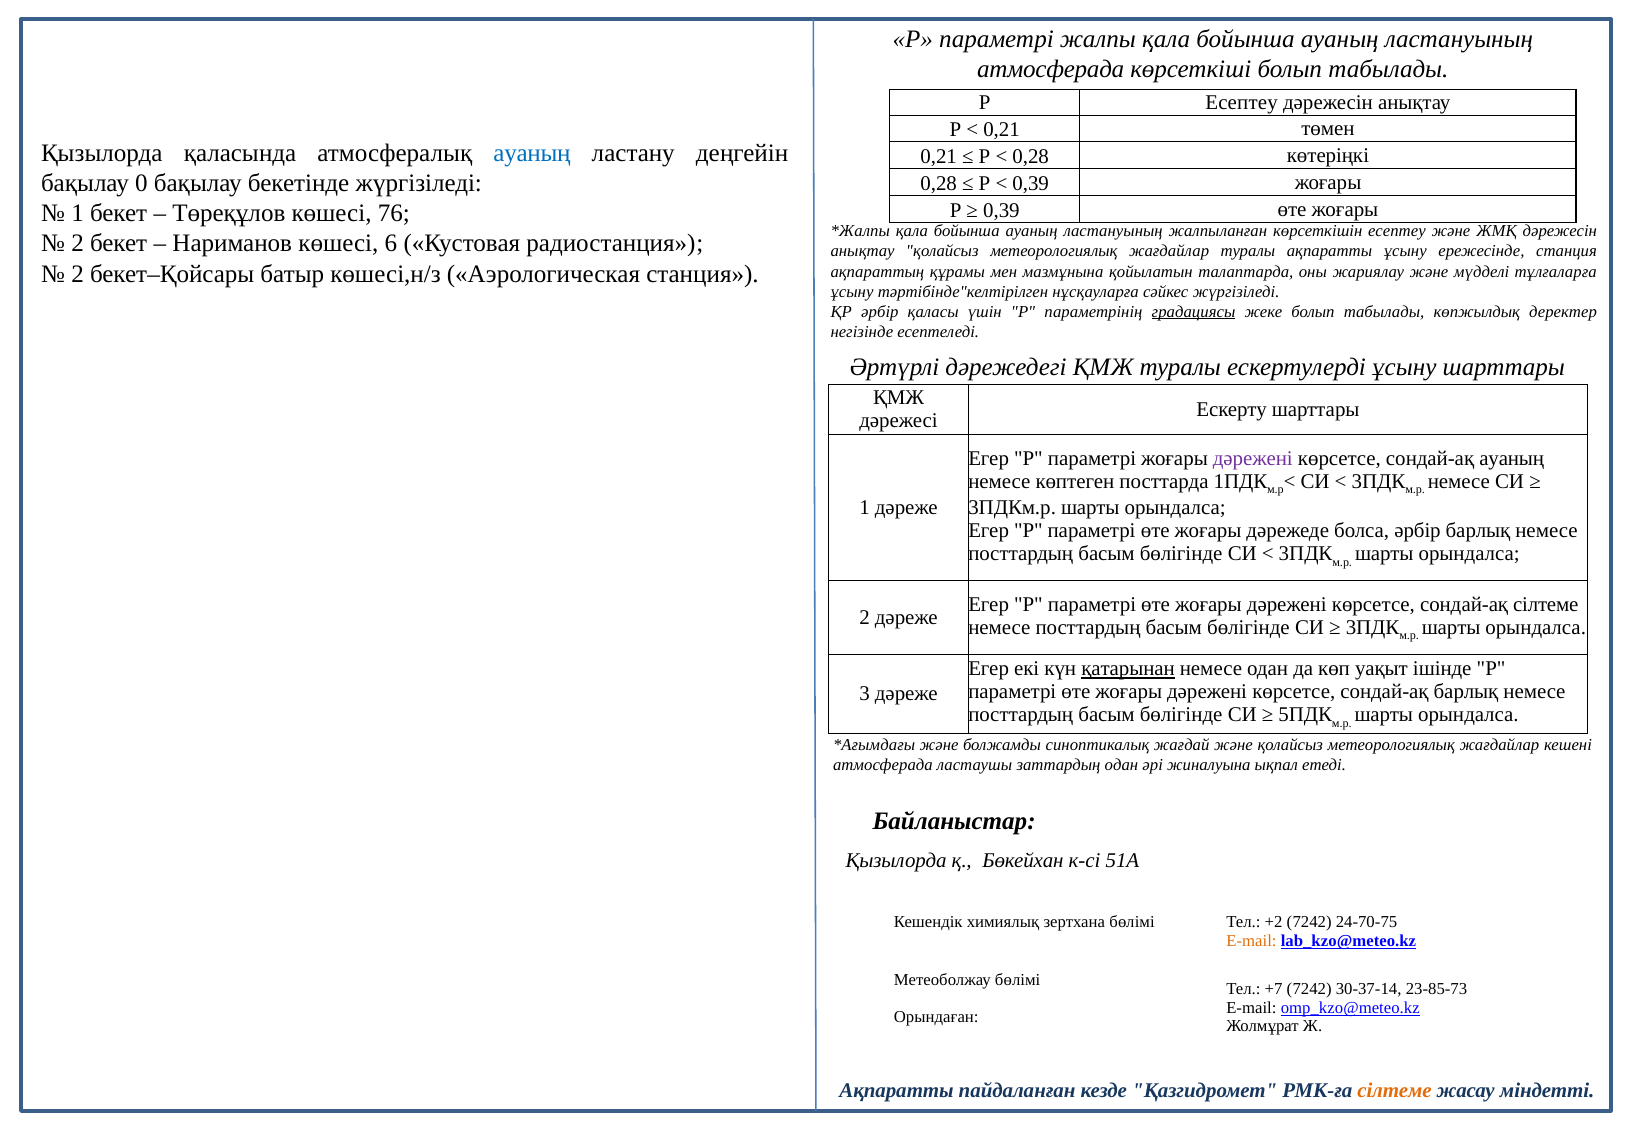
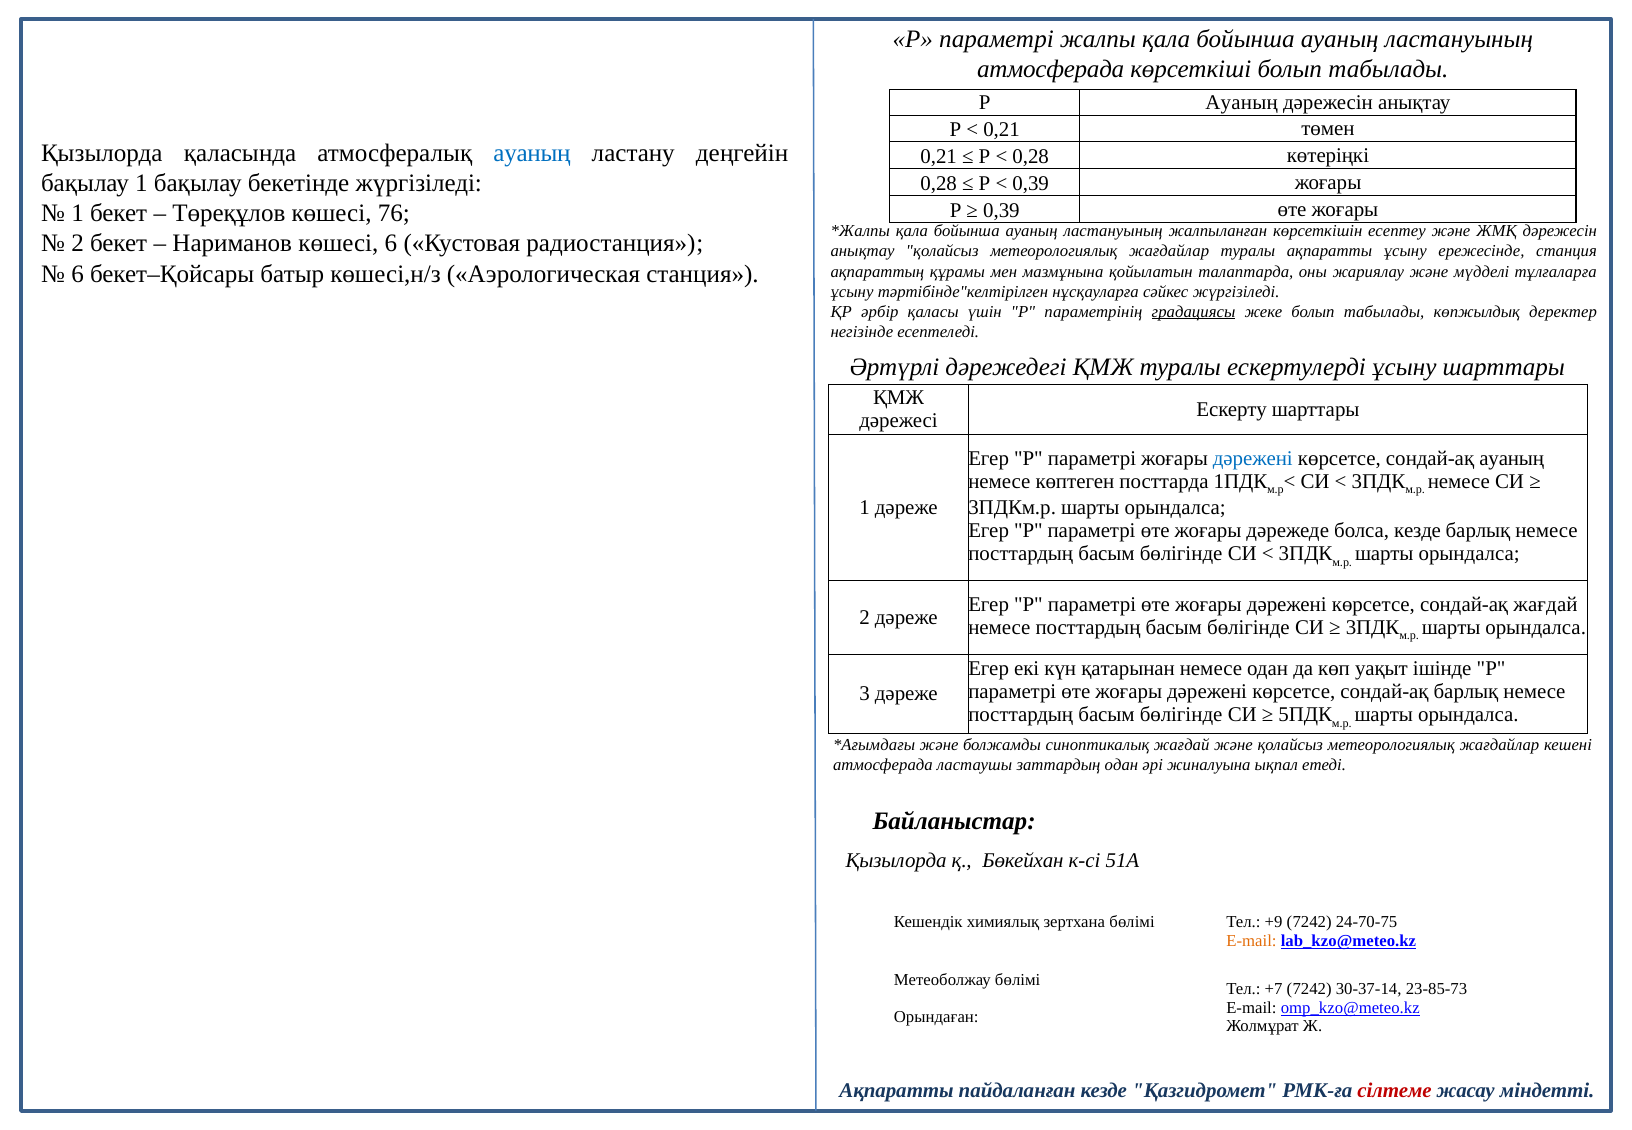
Р Есептеу: Есептеу -> Ауаның
бақылау 0: 0 -> 1
2 at (78, 274): 2 -> 6
дәрежені at (1253, 458) colour: purple -> blue
болса әрбір: әрбір -> кезде
сондай-ақ сілтеме: сілтеме -> жағдай
қатарынан underline: present -> none
+2: +2 -> +9
сілтеме at (1395, 1090) colour: orange -> red
